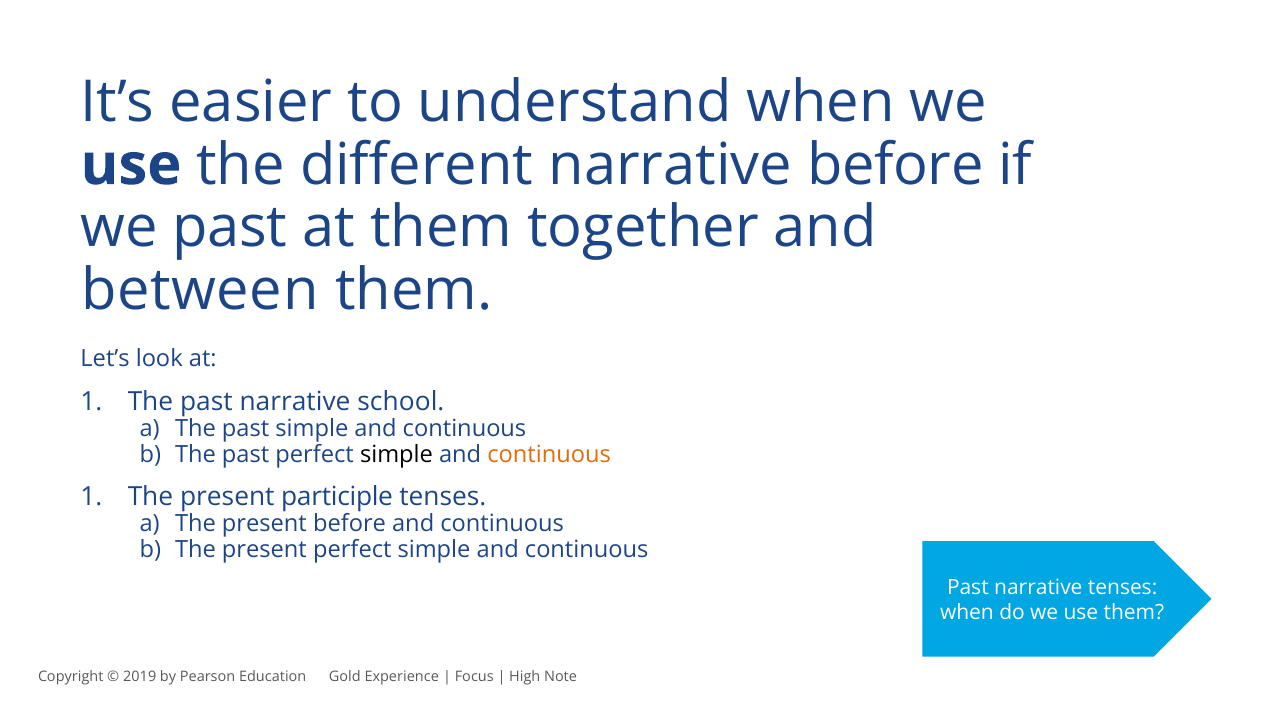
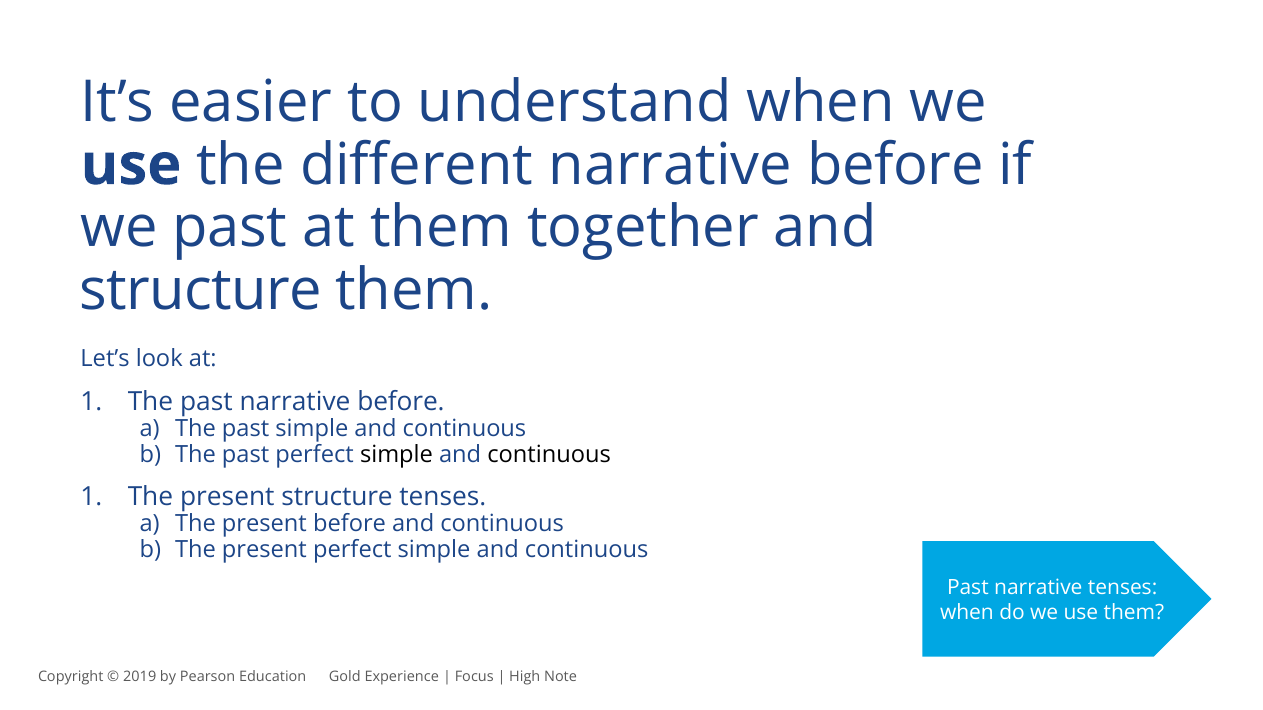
between at (200, 290): between -> structure
past narrative school: school -> before
continuous at (549, 455) colour: orange -> black
present participle: participle -> structure
